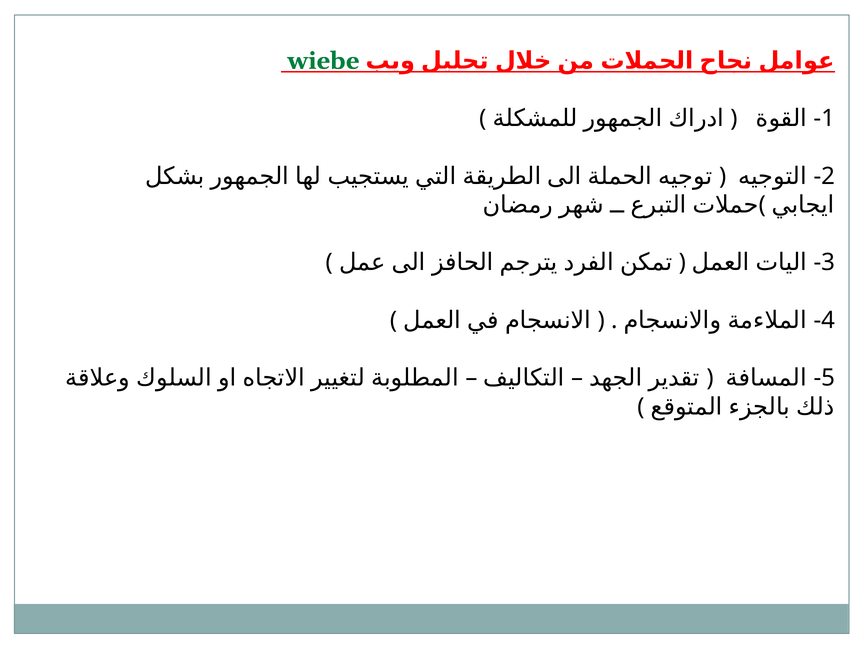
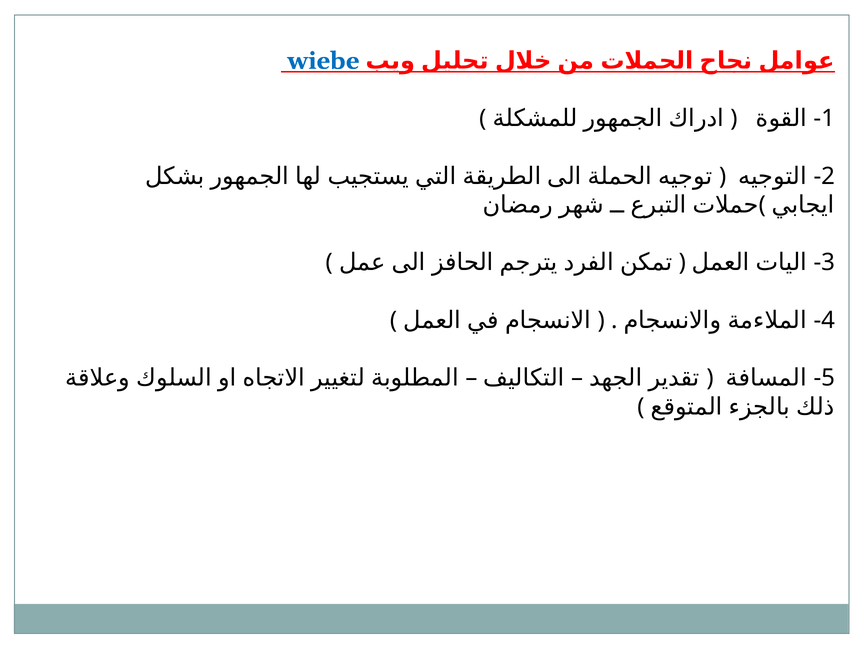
wiebe colour: green -> blue
